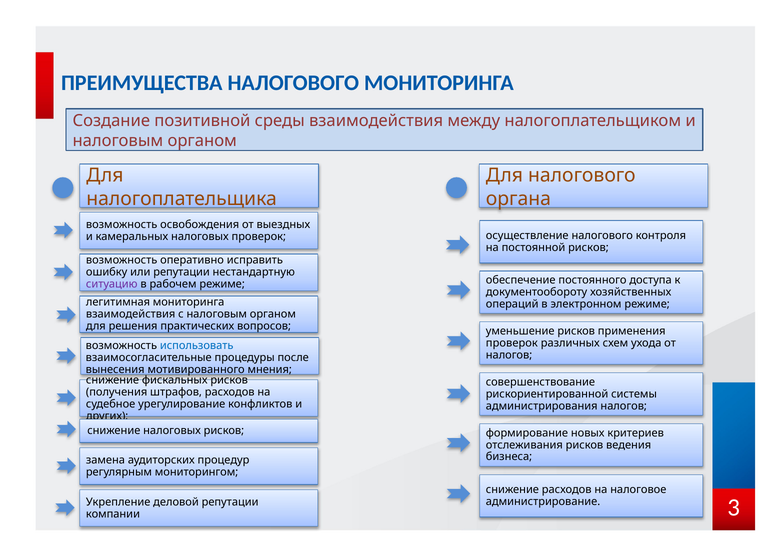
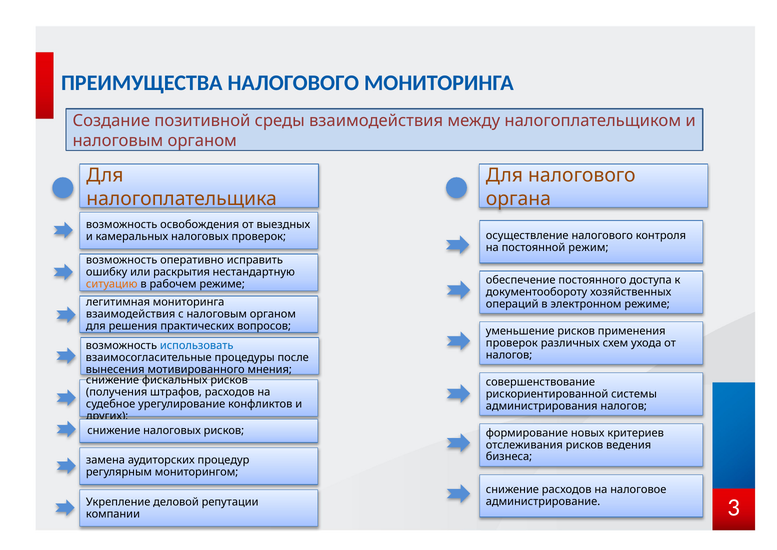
постоянной рисков: рисков -> режим
или репутации: репутации -> раскрытия
ситуацию colour: purple -> orange
